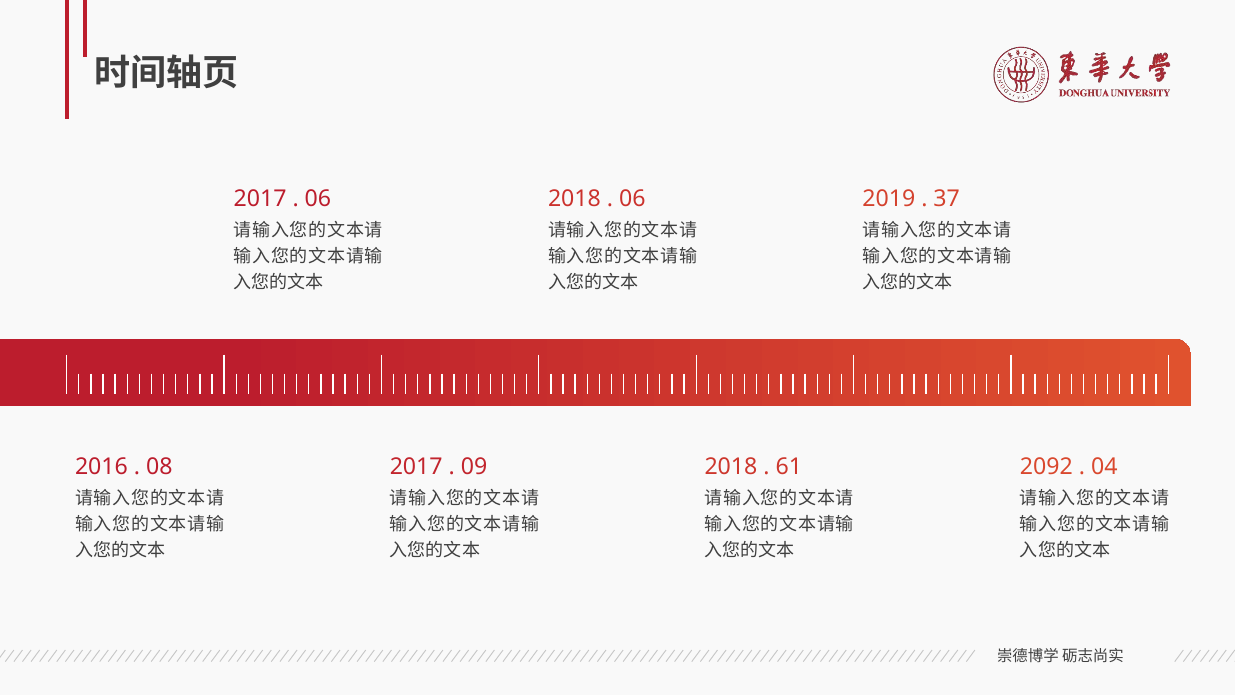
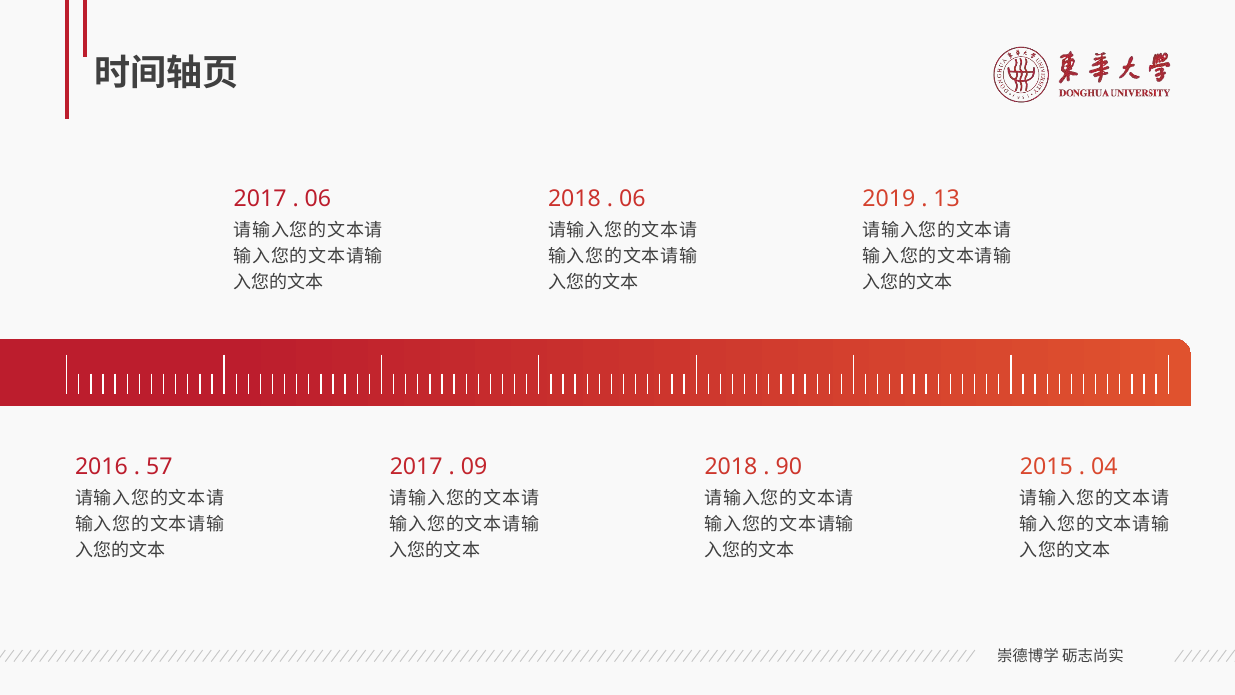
37: 37 -> 13
08: 08 -> 57
61: 61 -> 90
2092: 2092 -> 2015
